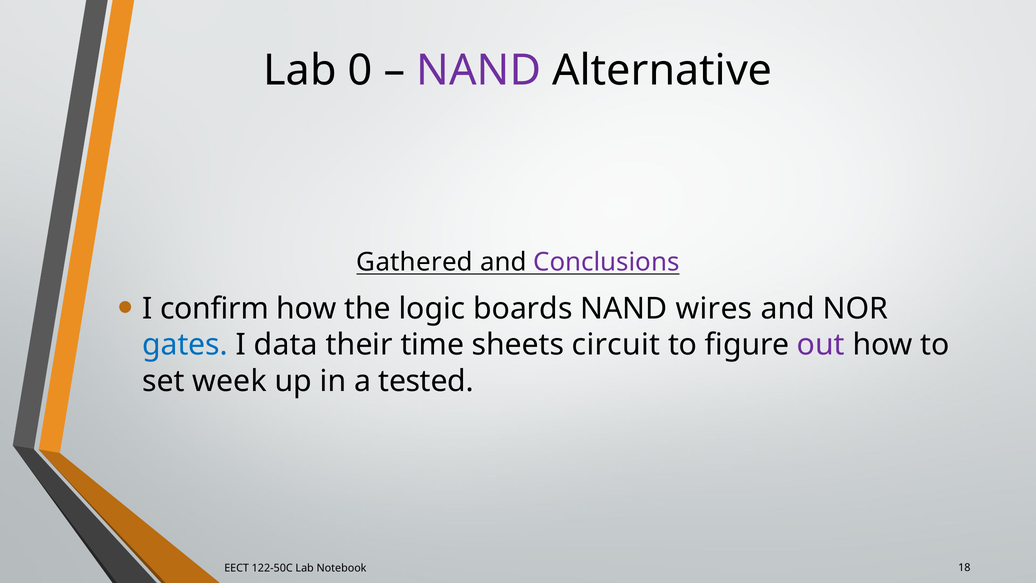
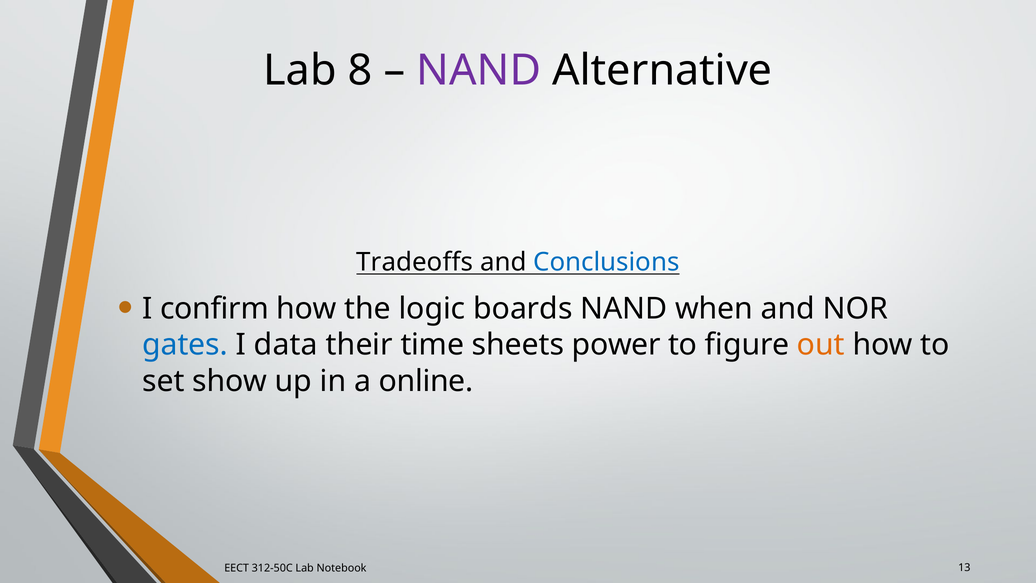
0: 0 -> 8
Gathered: Gathered -> Tradeoffs
Conclusions colour: purple -> blue
wires: wires -> when
circuit: circuit -> power
out colour: purple -> orange
week: week -> show
tested: tested -> online
122-50C: 122-50C -> 312-50C
18: 18 -> 13
